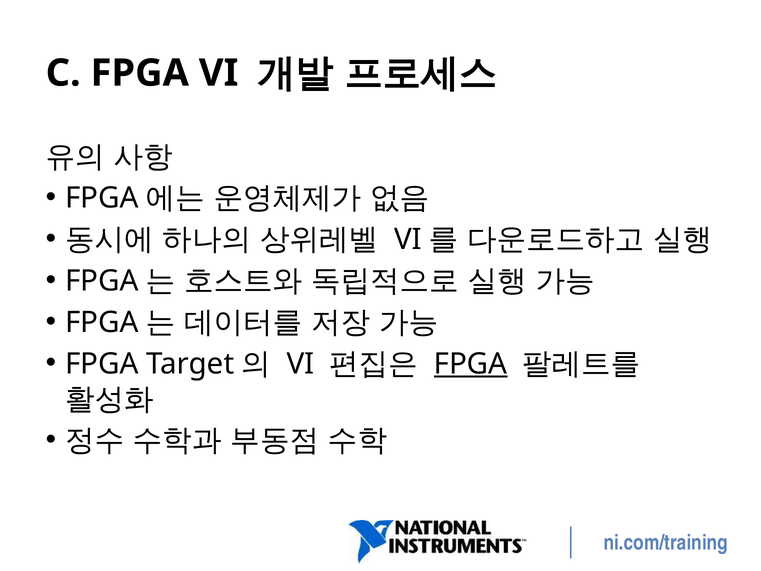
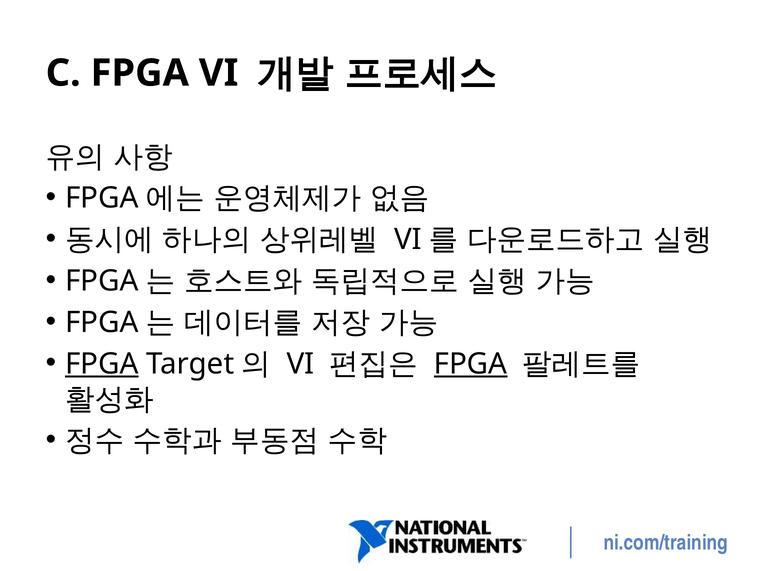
FPGA at (102, 364) underline: none -> present
